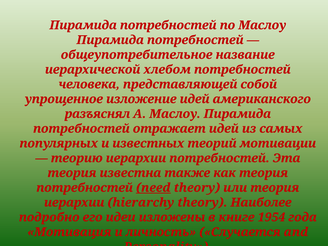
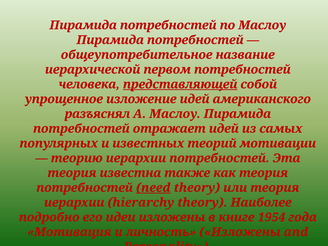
хлебом: хлебом -> первом
представляющей underline: none -> present
личность Случается: Случается -> Изложены
